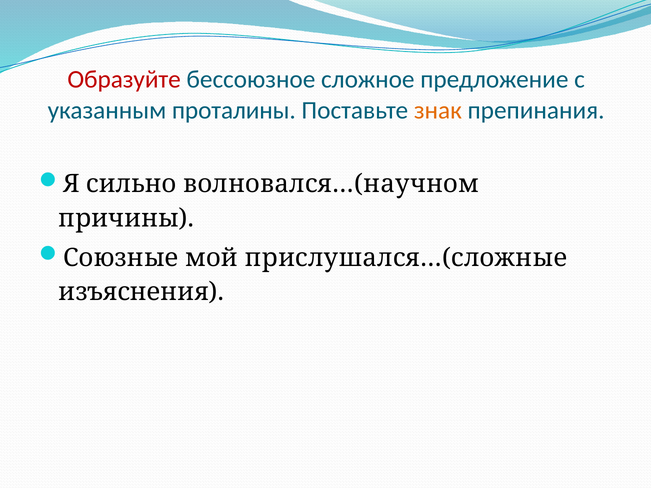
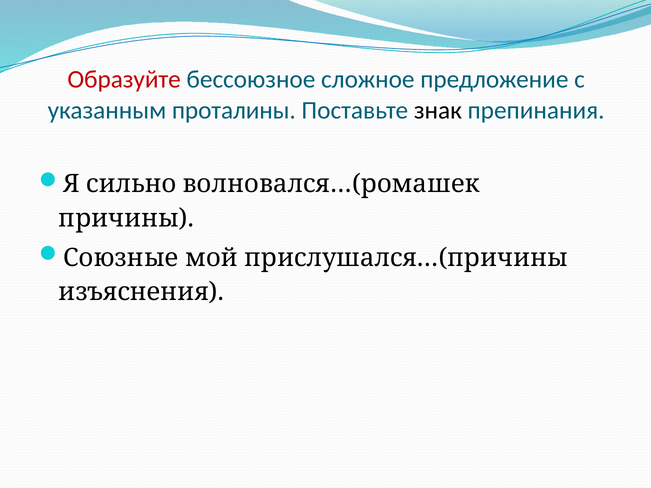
знак colour: orange -> black
волновался…(научном: волновался…(научном -> волновался…(ромашек
прислушался…(сложные: прислушался…(сложные -> прислушался…(причины
